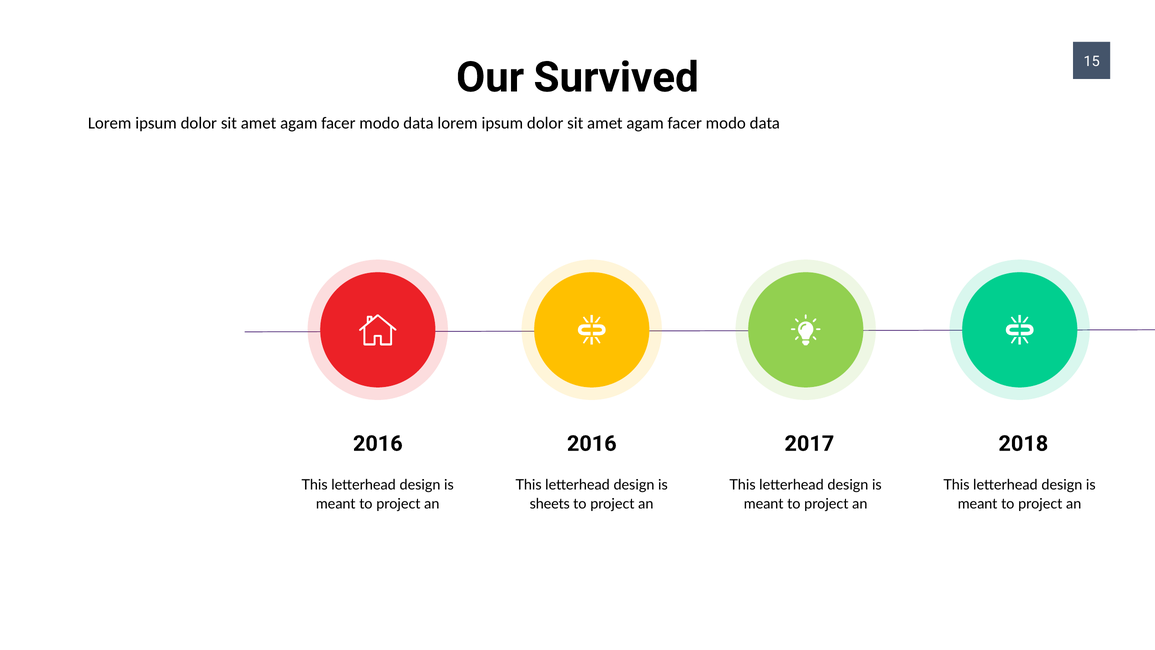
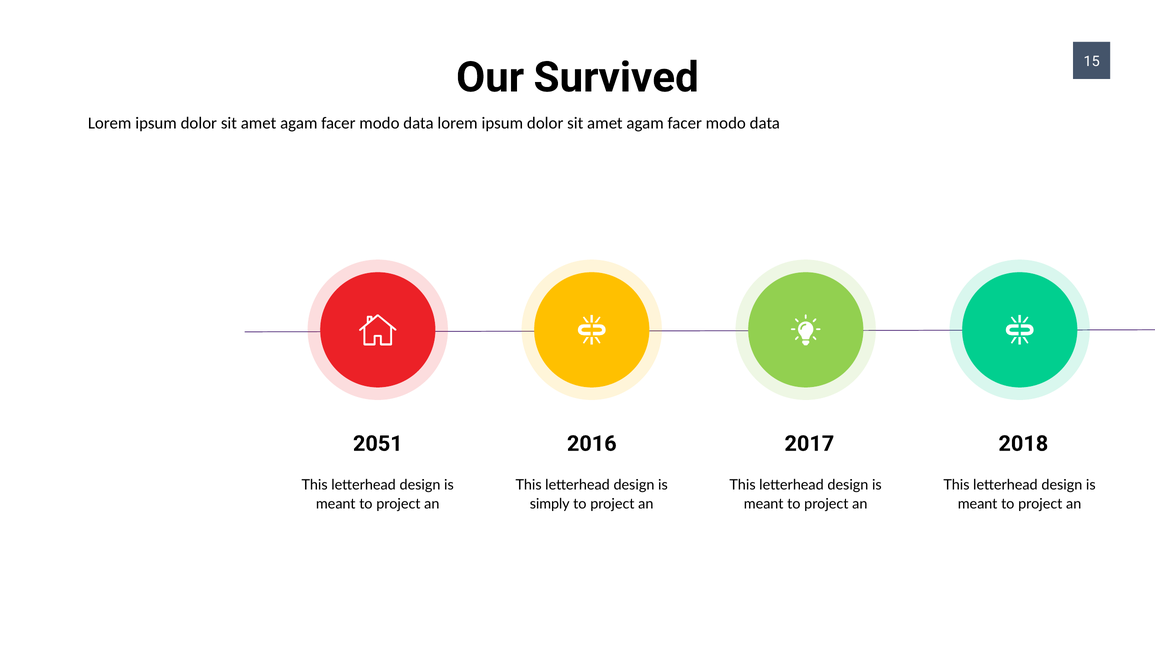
2016 at (378, 443): 2016 -> 2051
sheets: sheets -> simply
